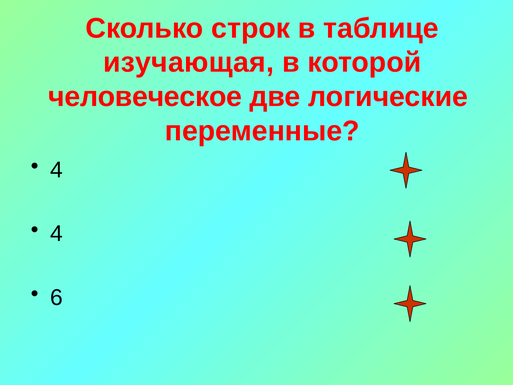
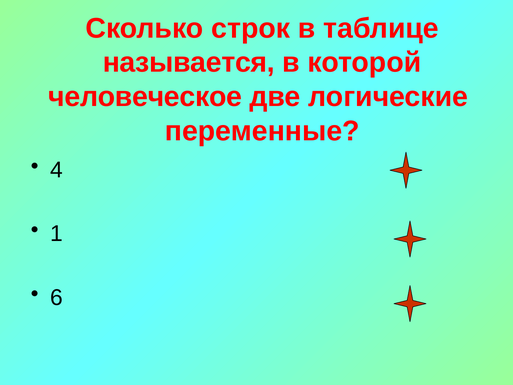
изучающая: изучающая -> называется
4 at (56, 234): 4 -> 1
